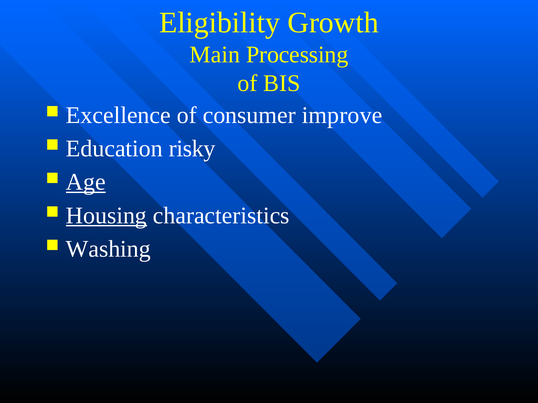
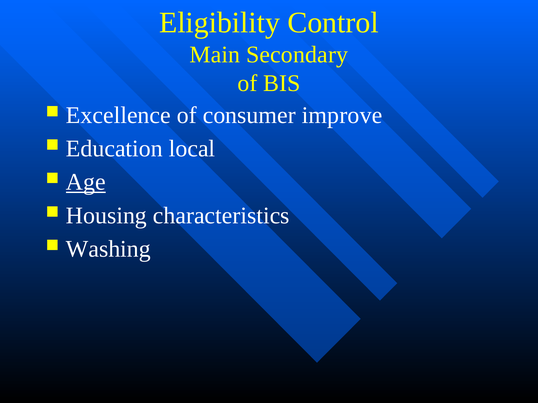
Growth: Growth -> Control
Processing: Processing -> Secondary
risky: risky -> local
Housing underline: present -> none
